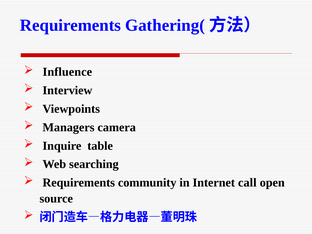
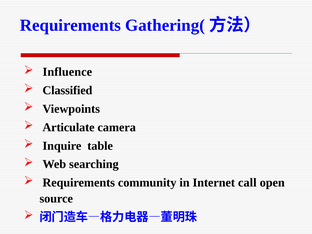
Interview: Interview -> Classified
Managers: Managers -> Articulate
